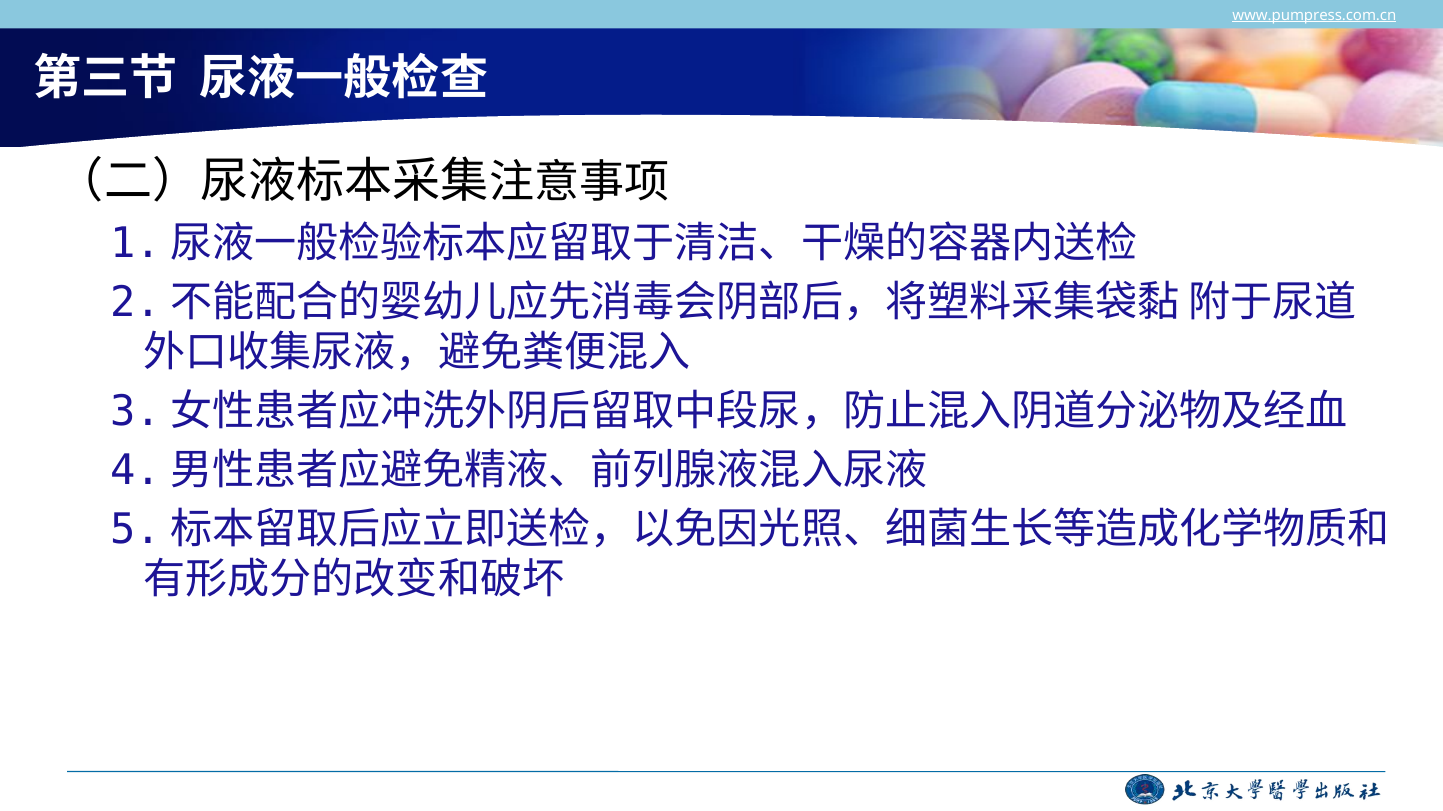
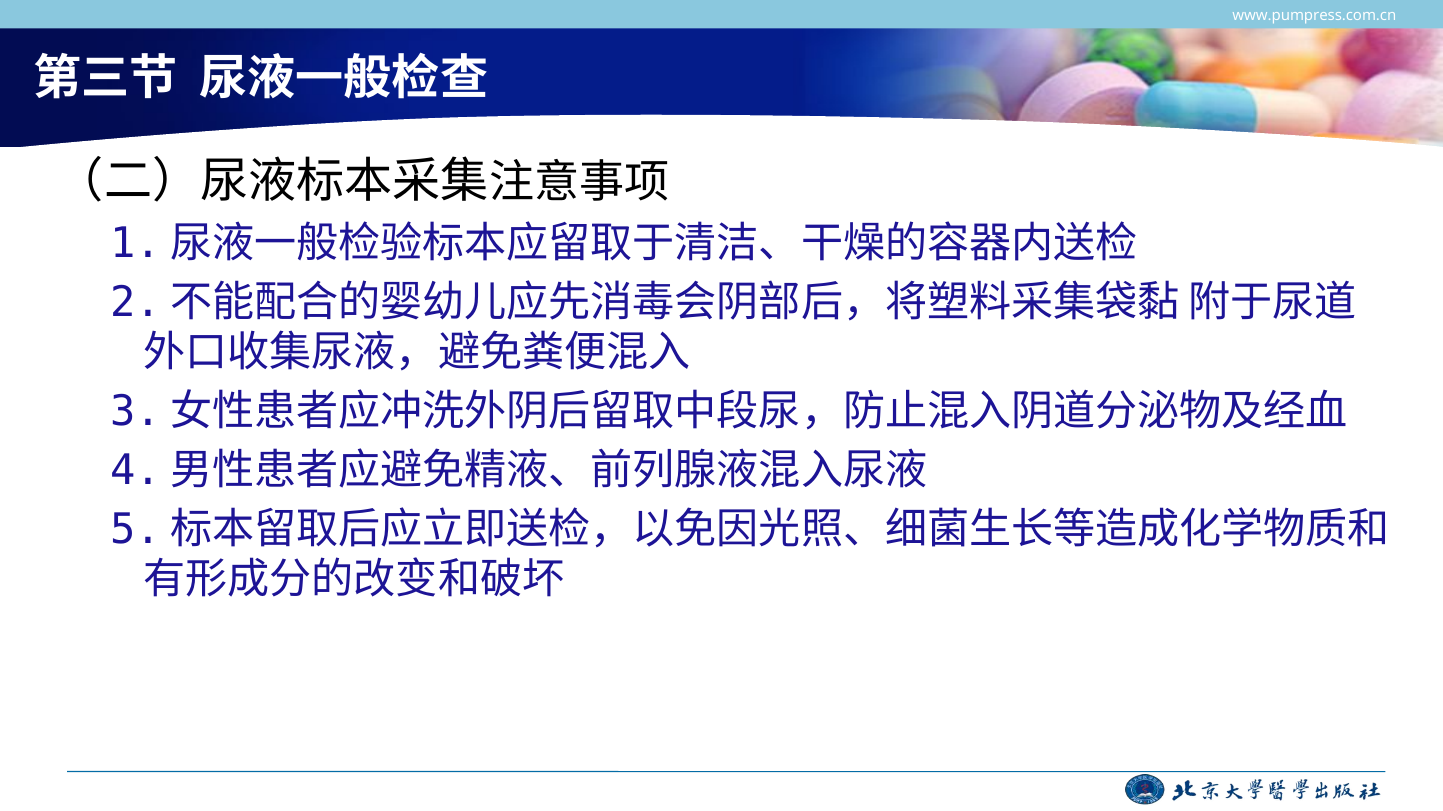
www.pumpress.com.cn underline: present -> none
